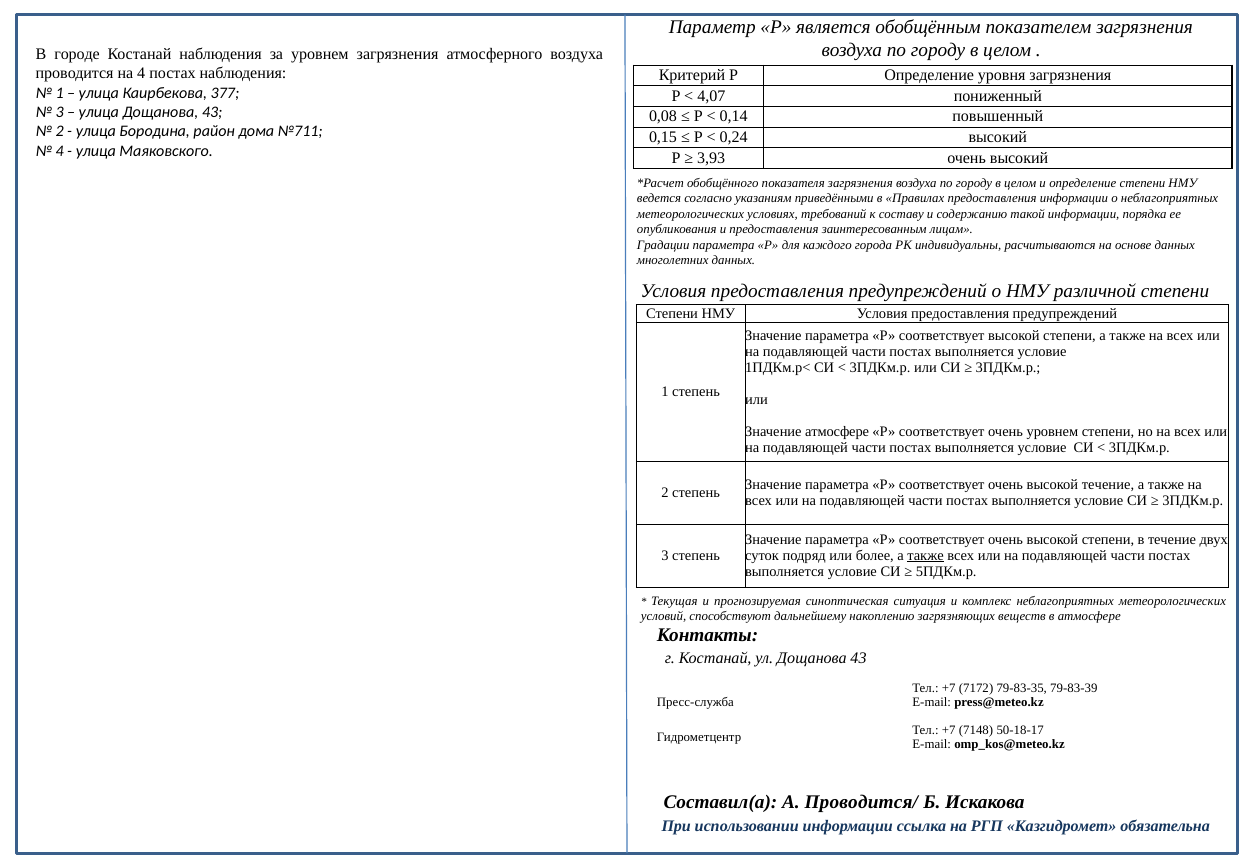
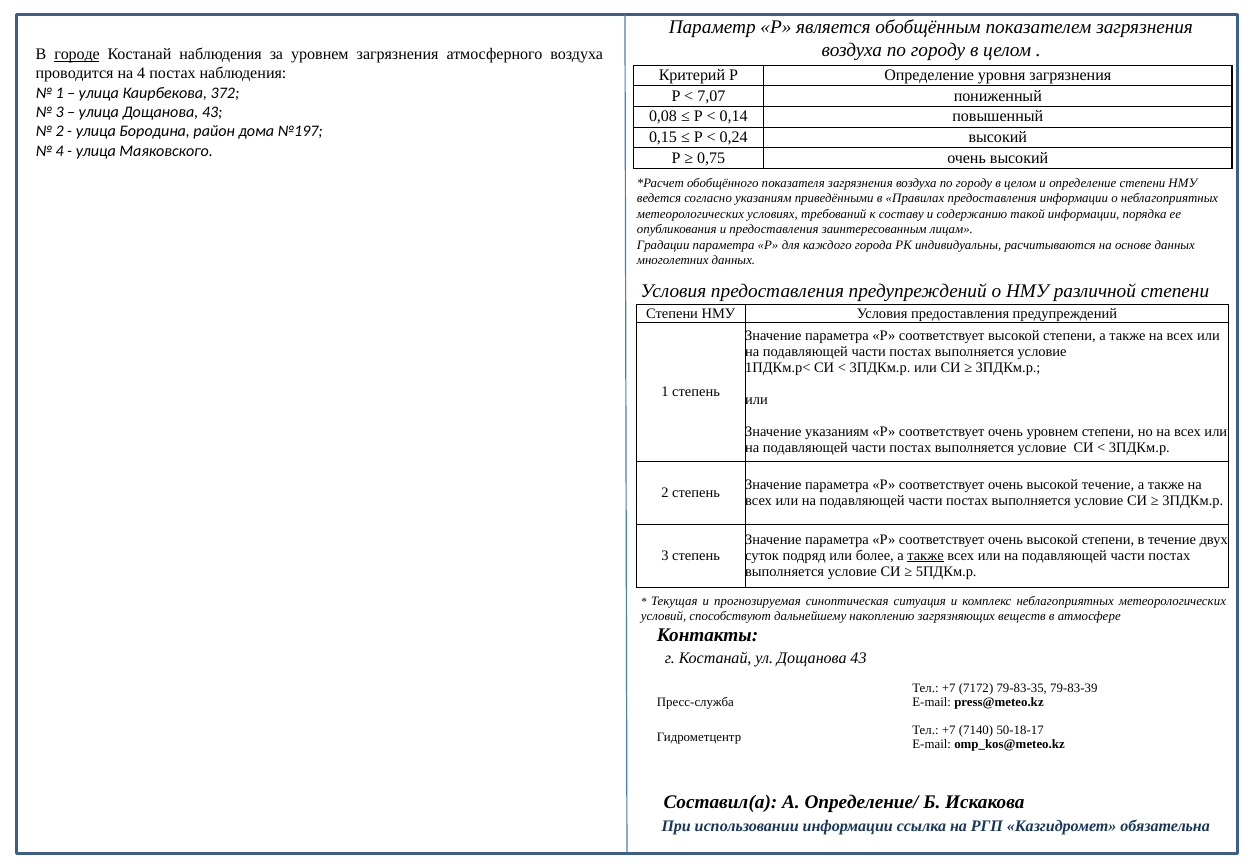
городе underline: none -> present
377: 377 -> 372
4,07: 4,07 -> 7,07
№711: №711 -> №197
3,93: 3,93 -> 0,75
Значение атмосфере: атмосфере -> указаниям
7148: 7148 -> 7140
Проводится/: Проводится/ -> Определение/
